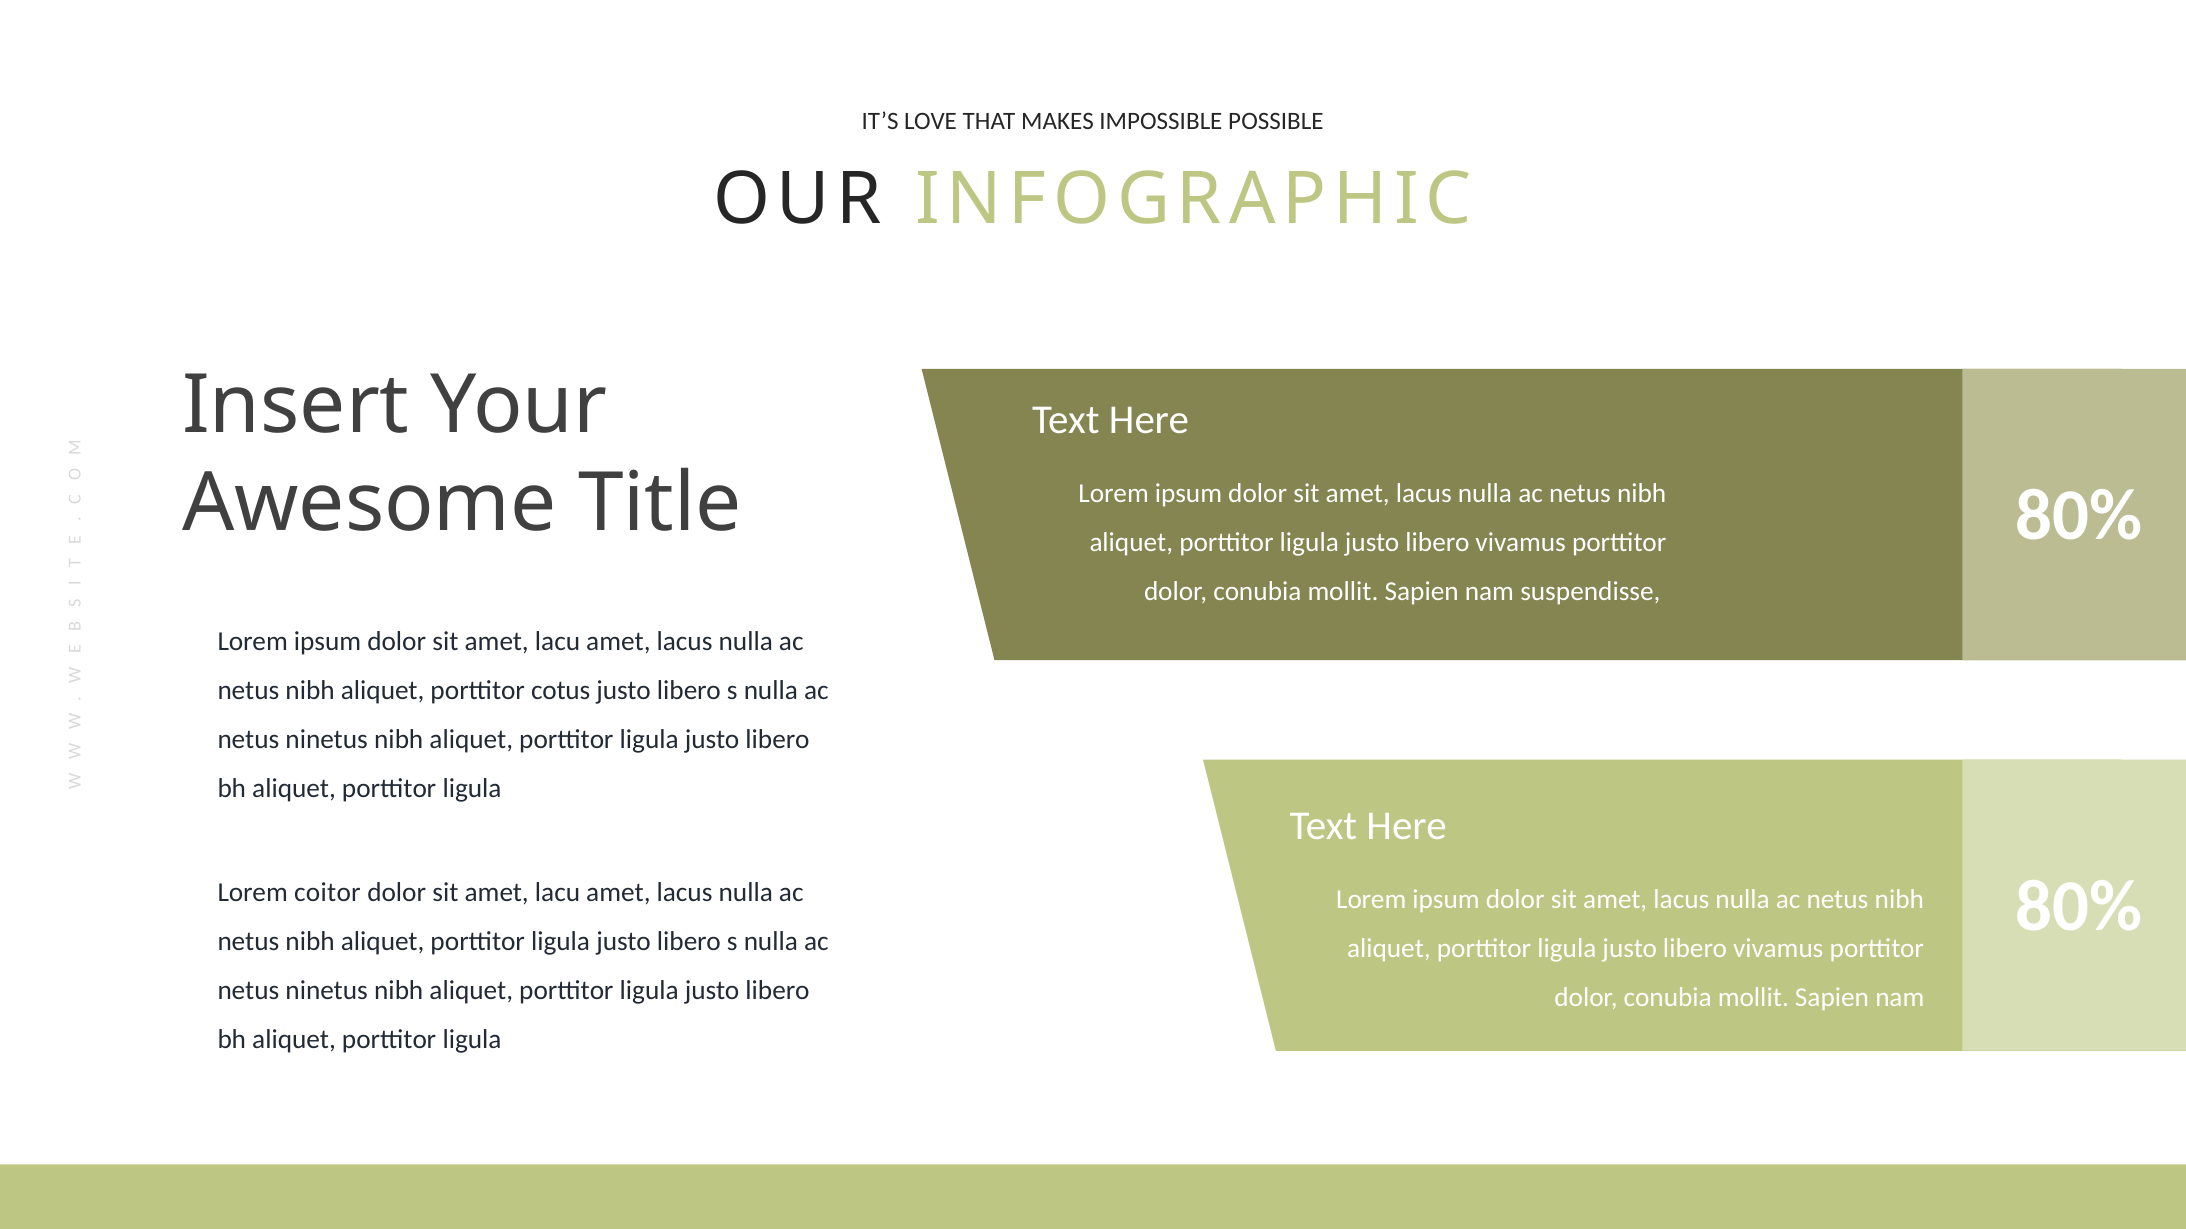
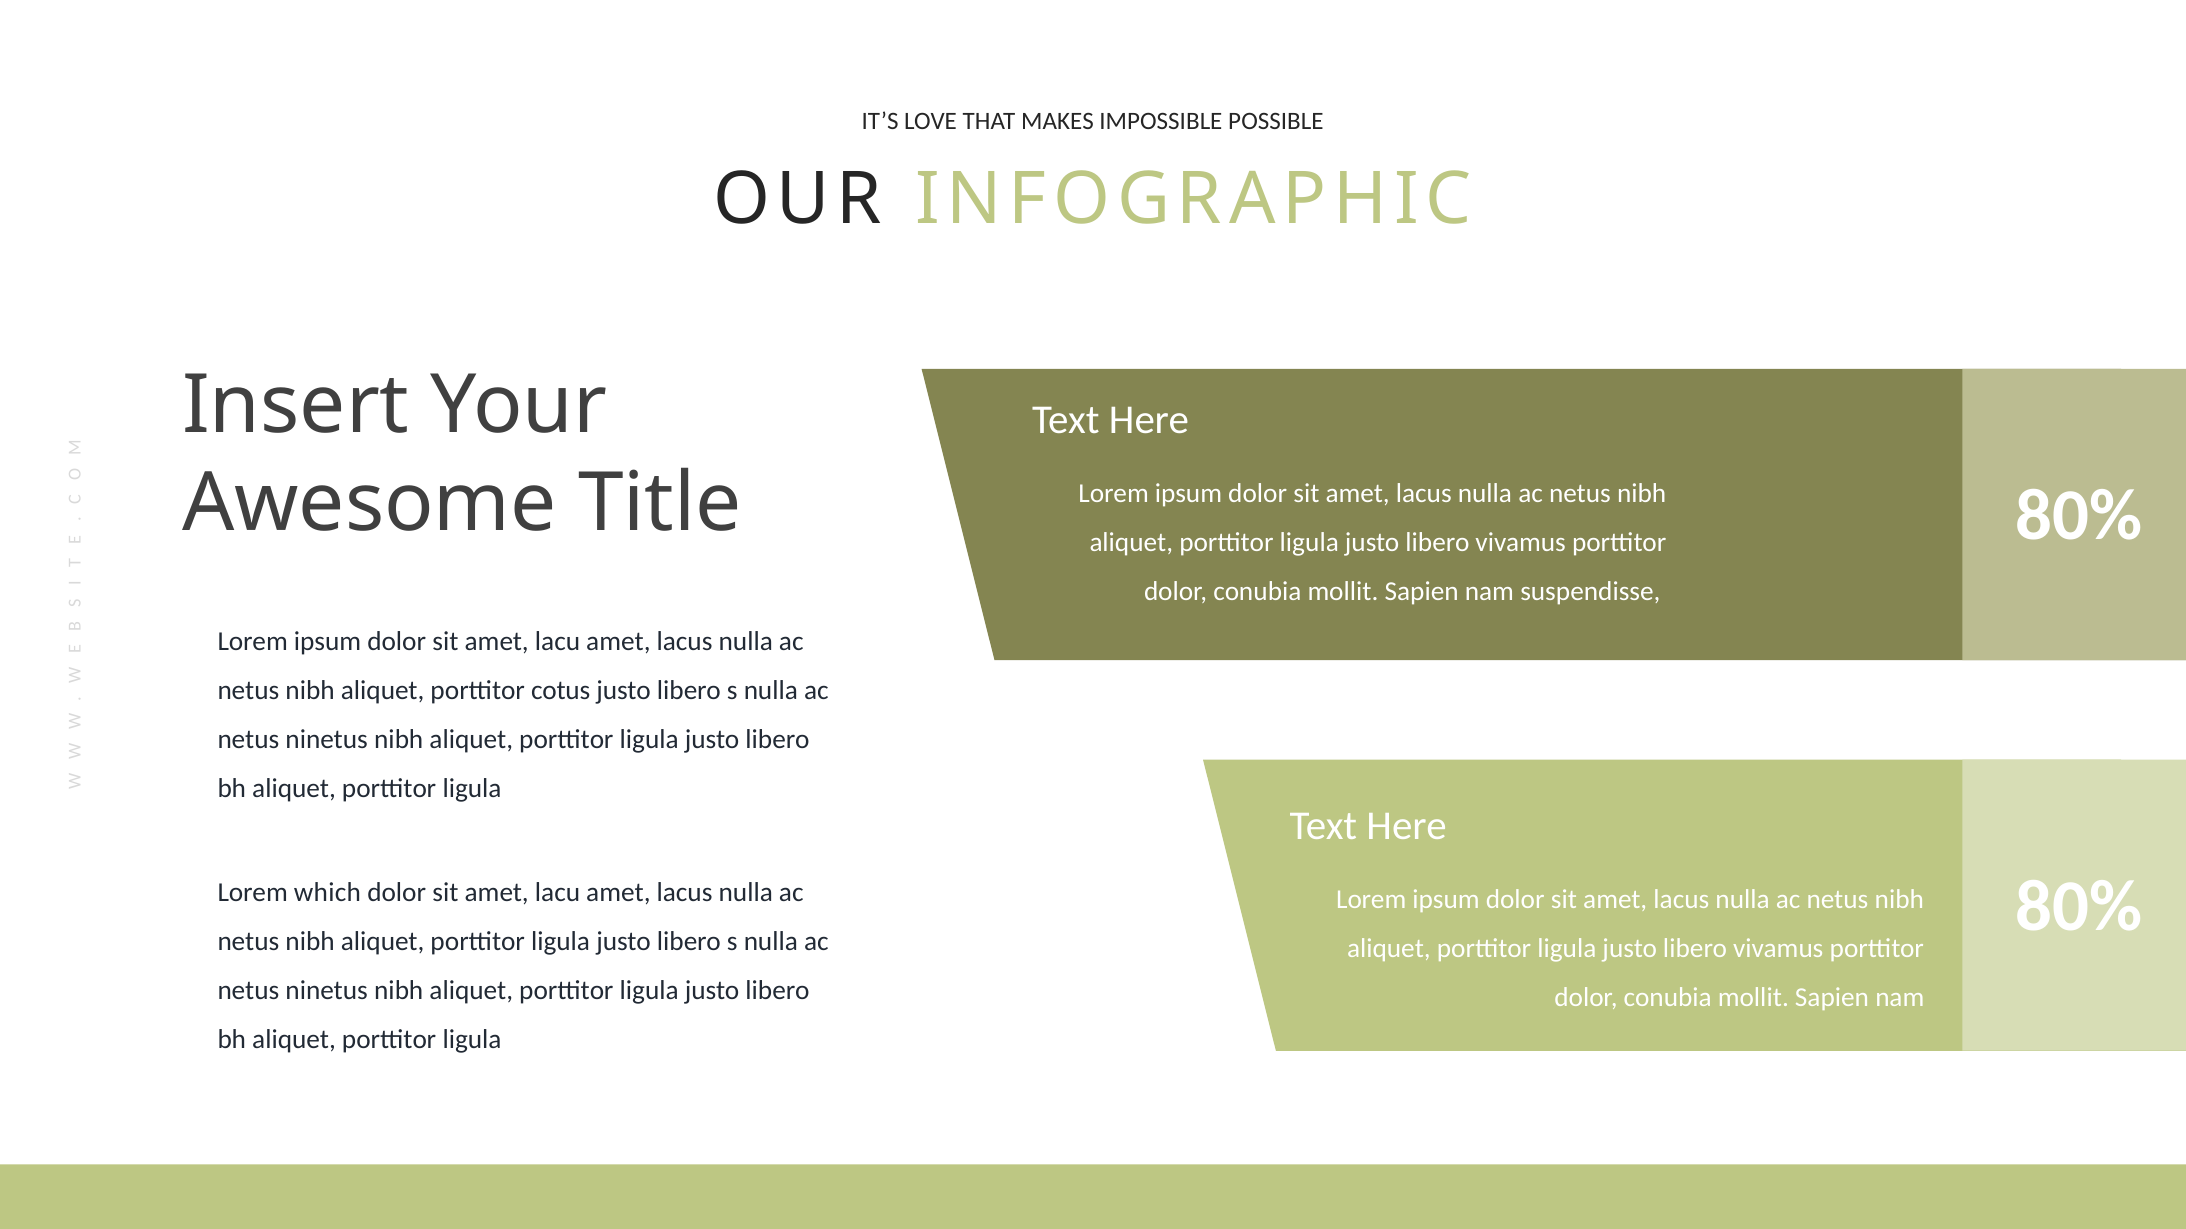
coitor: coitor -> which
